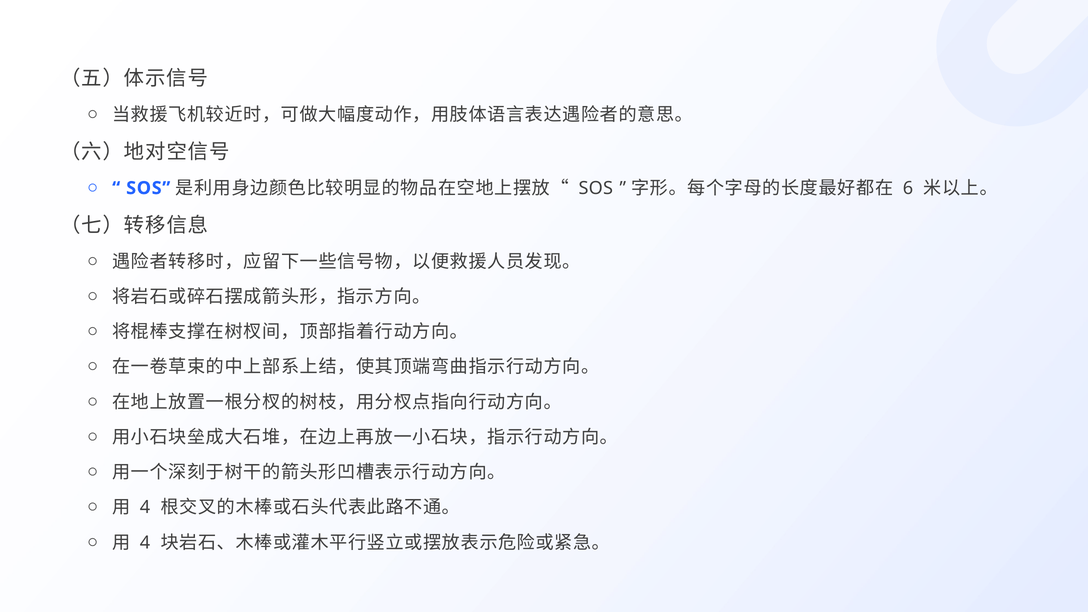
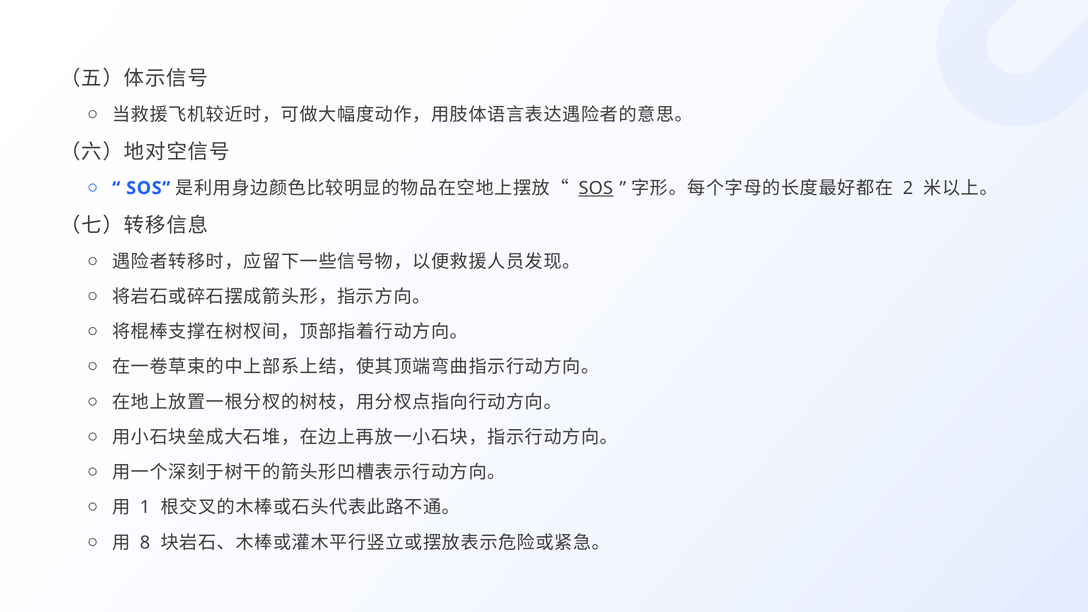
SOS at (596, 188) underline: none -> present
6: 6 -> 2
4 at (145, 507): 4 -> 1
4 at (145, 543): 4 -> 8
